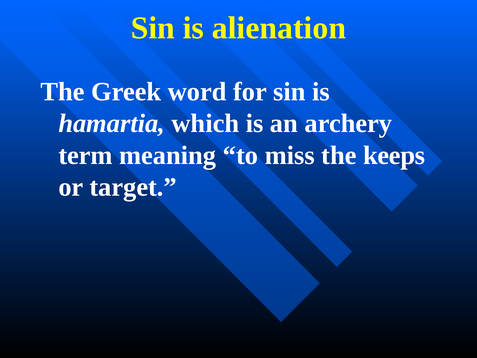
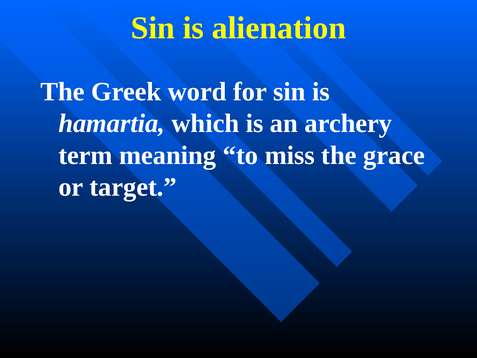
keeps: keeps -> grace
